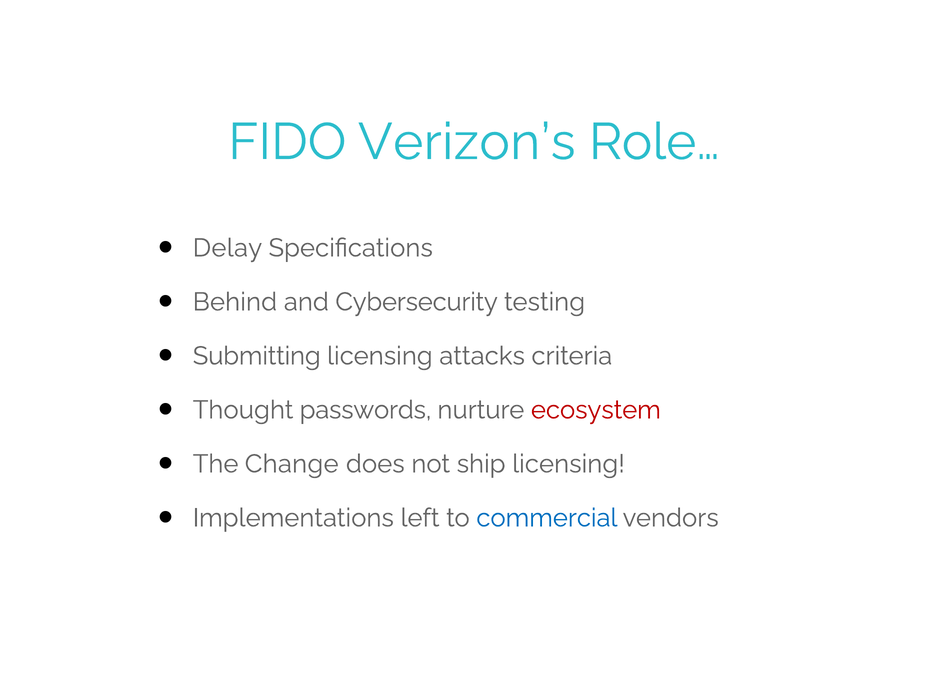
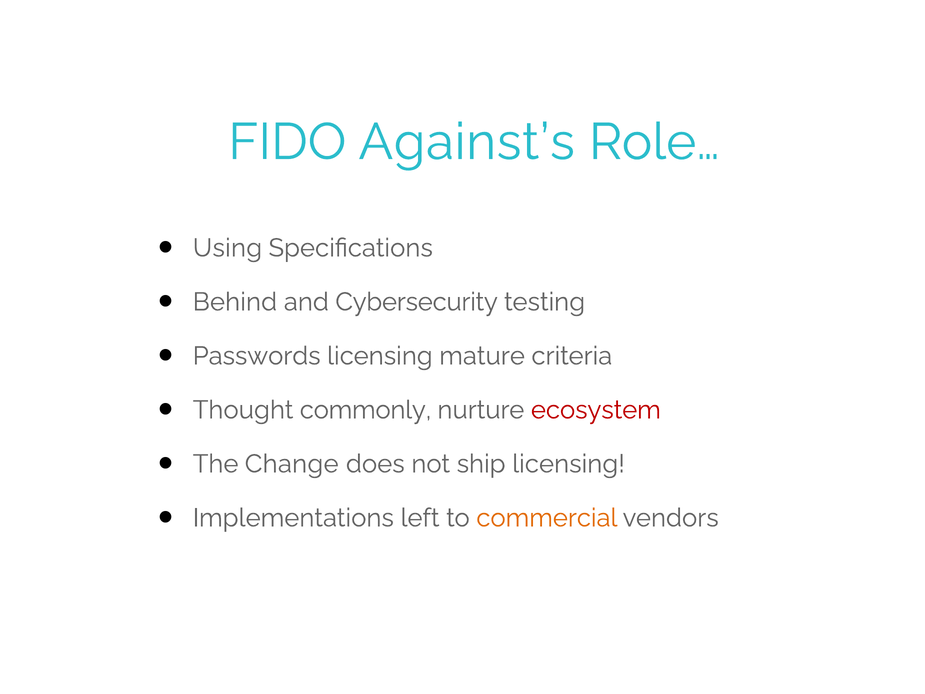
Verizon’s: Verizon’s -> Against’s
Delay: Delay -> Using
Submitting: Submitting -> Passwords
attacks: attacks -> mature
passwords: passwords -> commonly
commercial colour: blue -> orange
